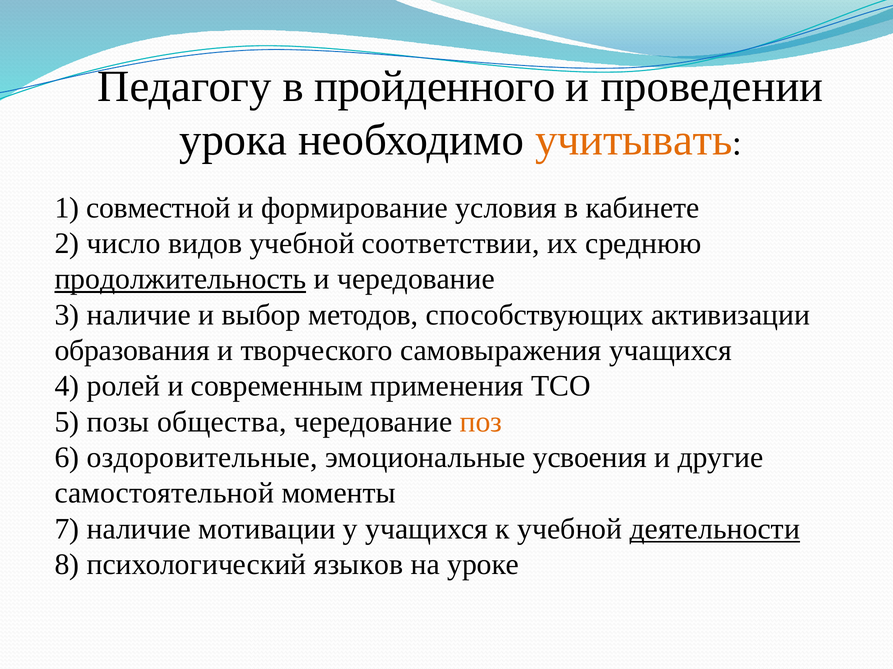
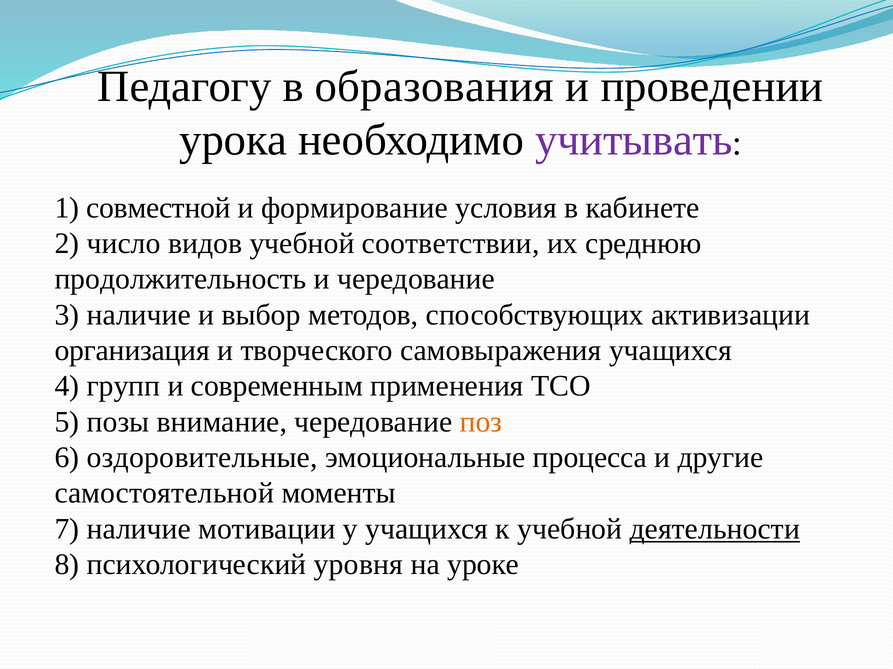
пройденного: пройденного -> образования
учитывать colour: orange -> purple
продолжительность underline: present -> none
образования: образования -> организация
ролей: ролей -> групп
общества: общества -> внимание
усвоения: усвоения -> процесса
языков: языков -> уровня
